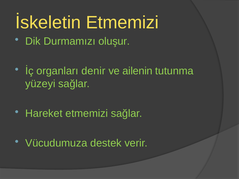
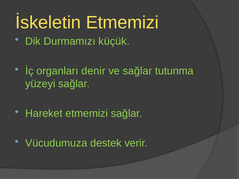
oluşur: oluşur -> küçük
ve ailenin: ailenin -> sağlar
